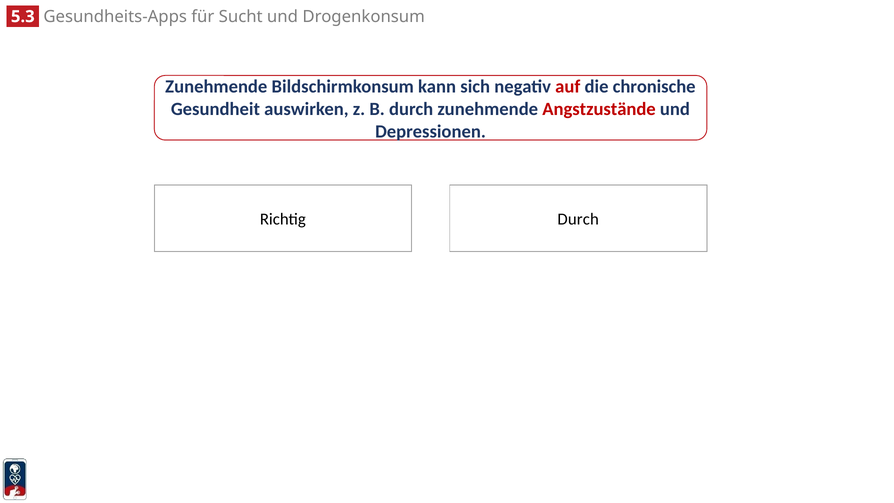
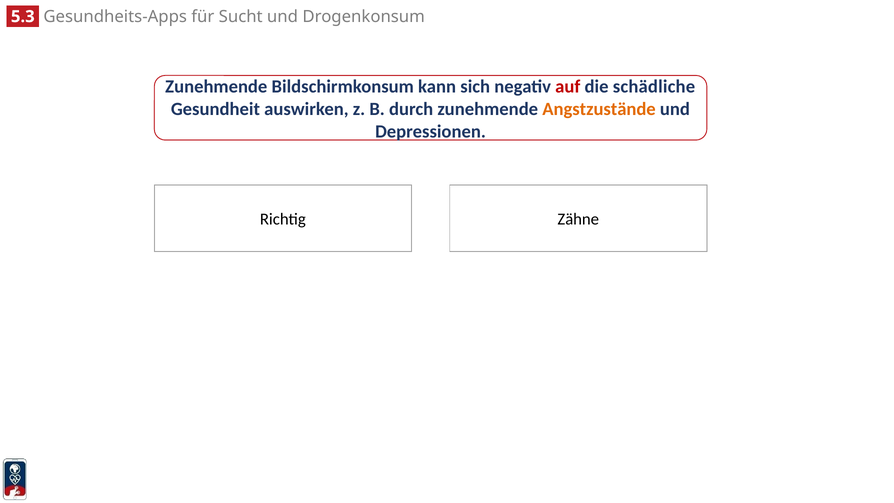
chronische: chronische -> schädliche
Angstzustände colour: red -> orange
Durch at (578, 219): Durch -> Zähne
